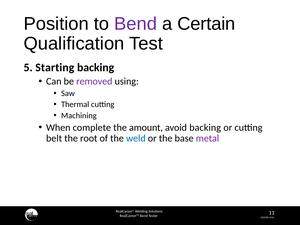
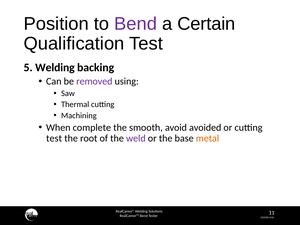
5 Starting: Starting -> Welding
amount: amount -> smooth
avoid backing: backing -> avoided
belt at (54, 138): belt -> test
weld colour: blue -> purple
metal colour: purple -> orange
